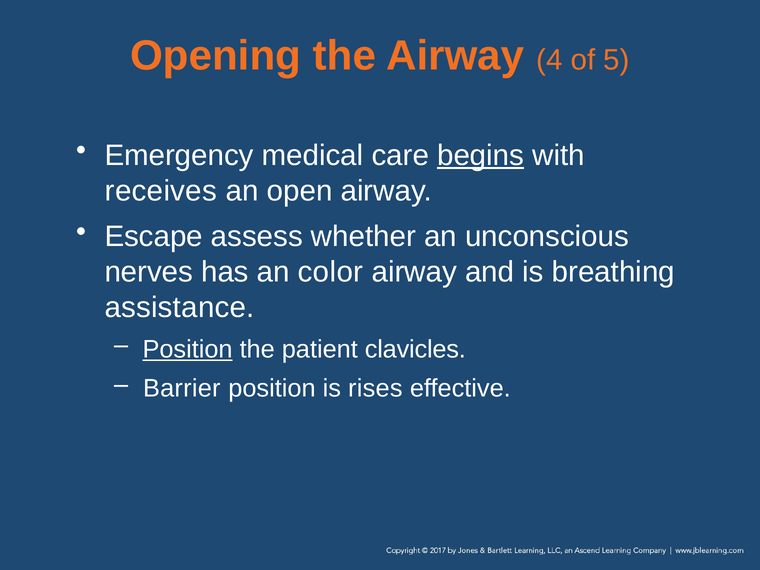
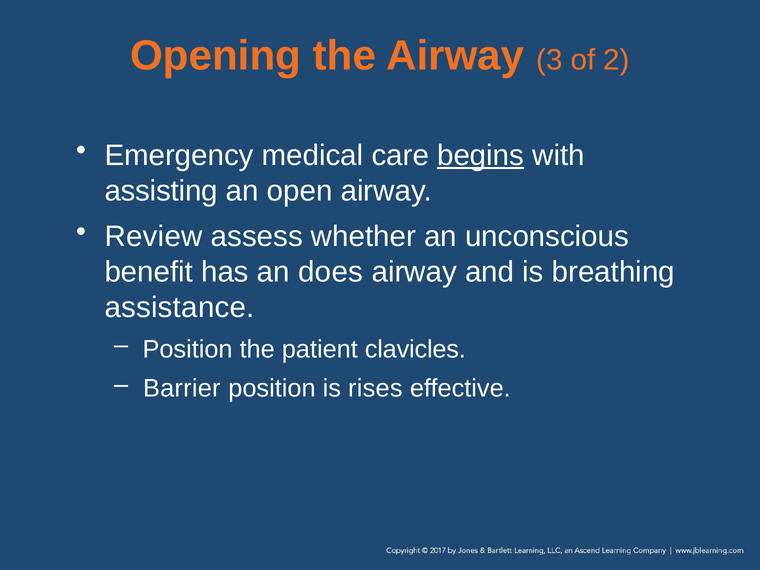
4: 4 -> 3
5: 5 -> 2
receives: receives -> assisting
Escape: Escape -> Review
nerves: nerves -> benefit
color: color -> does
Position at (188, 349) underline: present -> none
